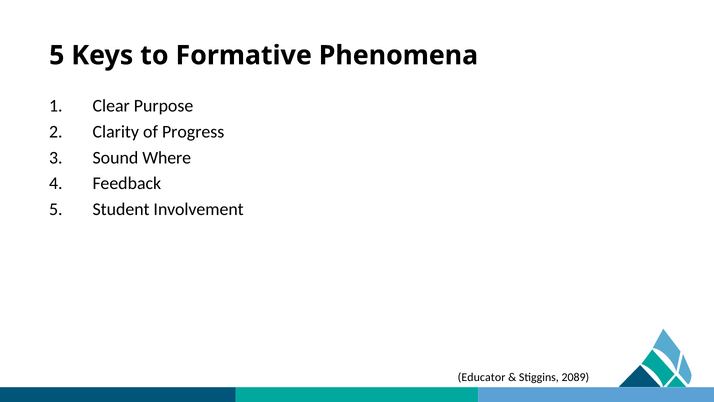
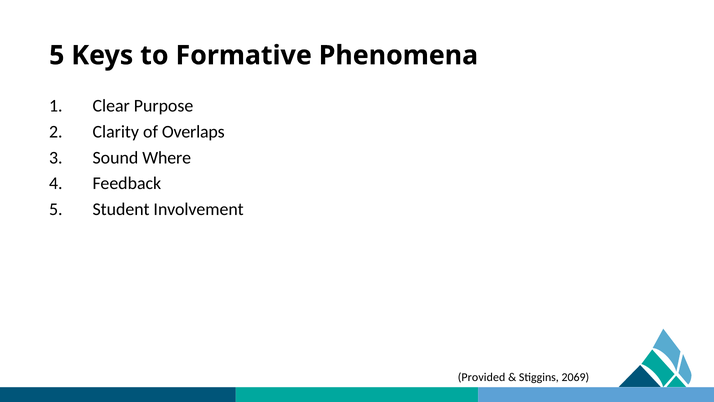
Progress: Progress -> Overlaps
Educator: Educator -> Provided
2089: 2089 -> 2069
